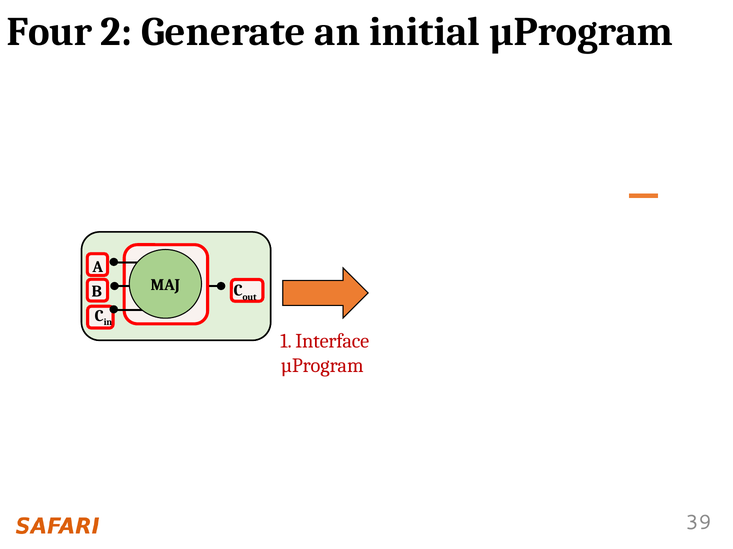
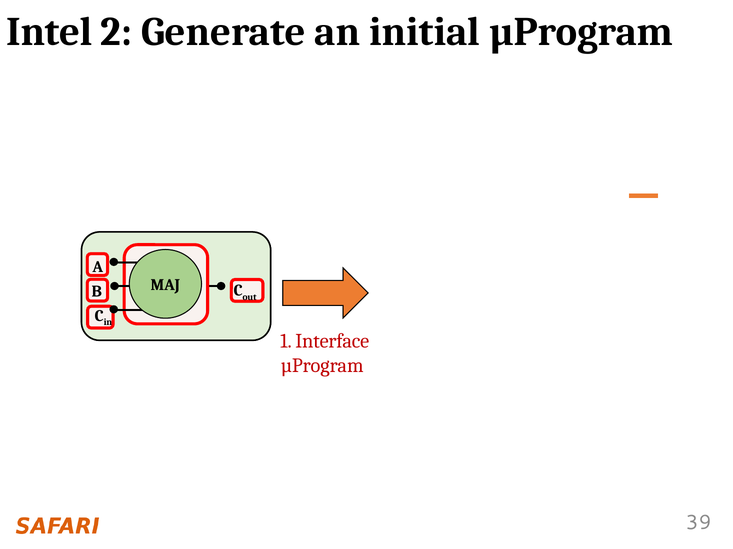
Four: Four -> Intel
